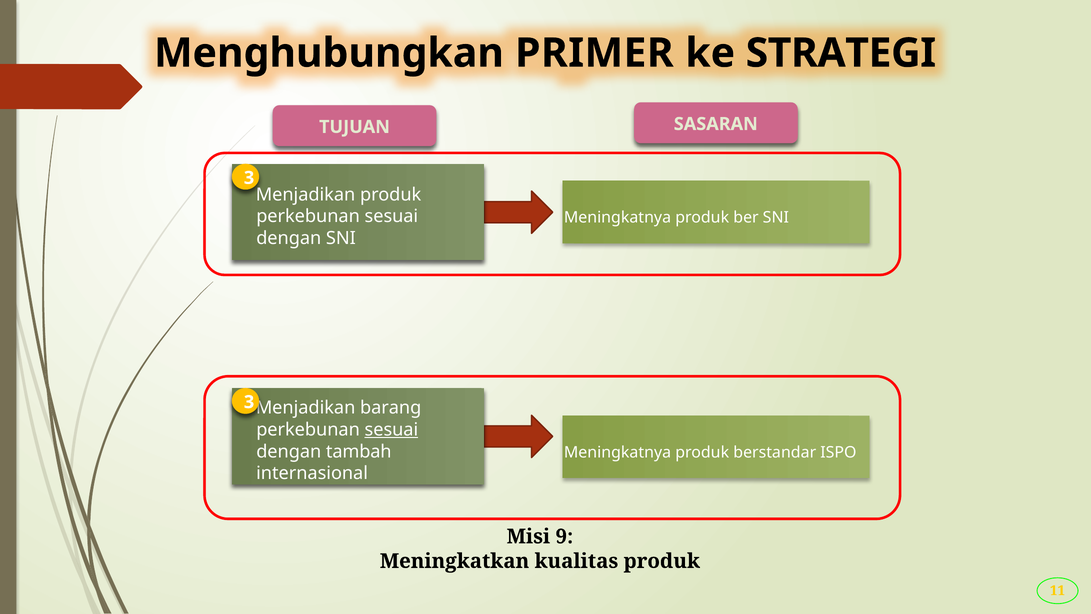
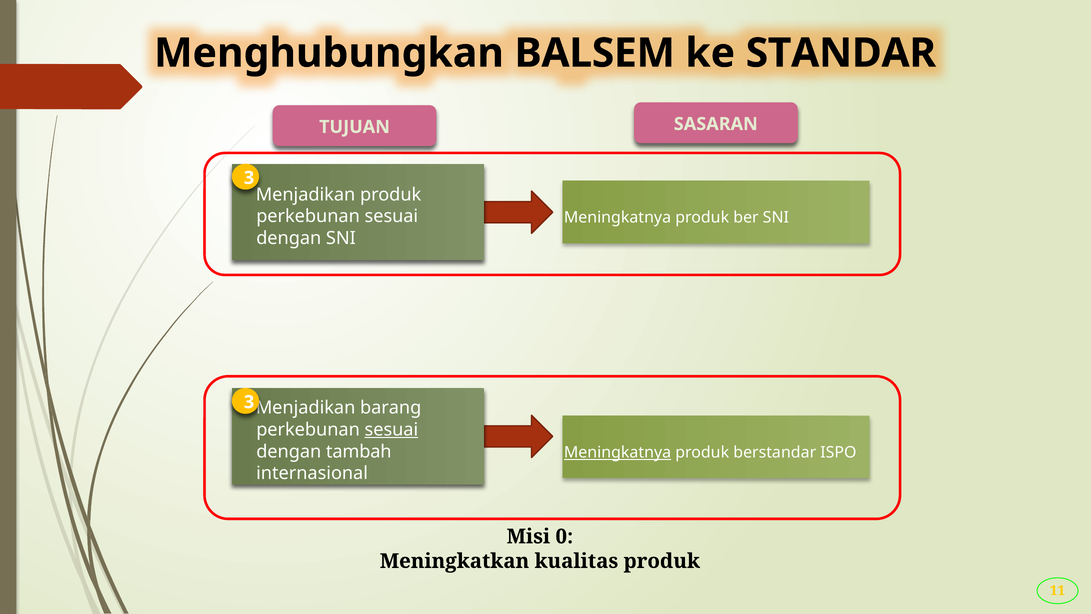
PRIMER: PRIMER -> BALSEM
STRATEGI: STRATEGI -> STANDAR
Meningkatnya at (617, 452) underline: none -> present
9: 9 -> 0
